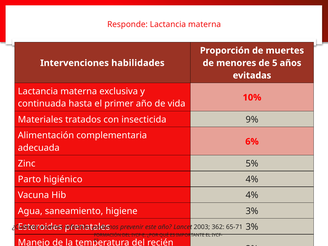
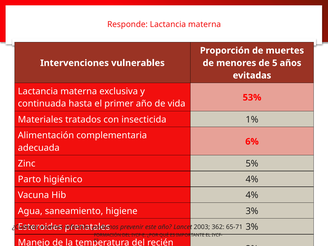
habilidades: habilidades -> vulnerables
10%: 10% -> 53%
9%: 9% -> 1%
